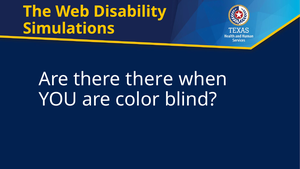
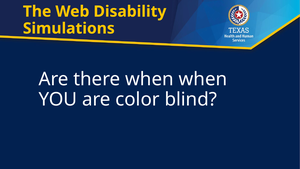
there there: there -> when
